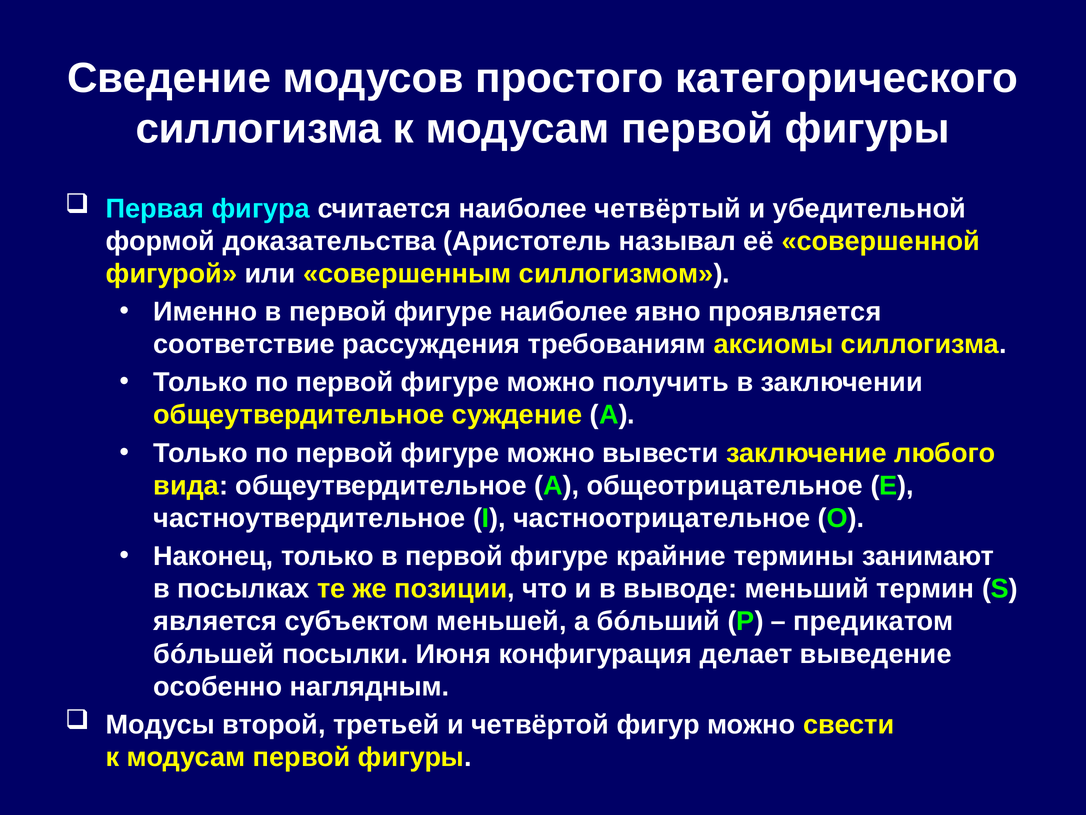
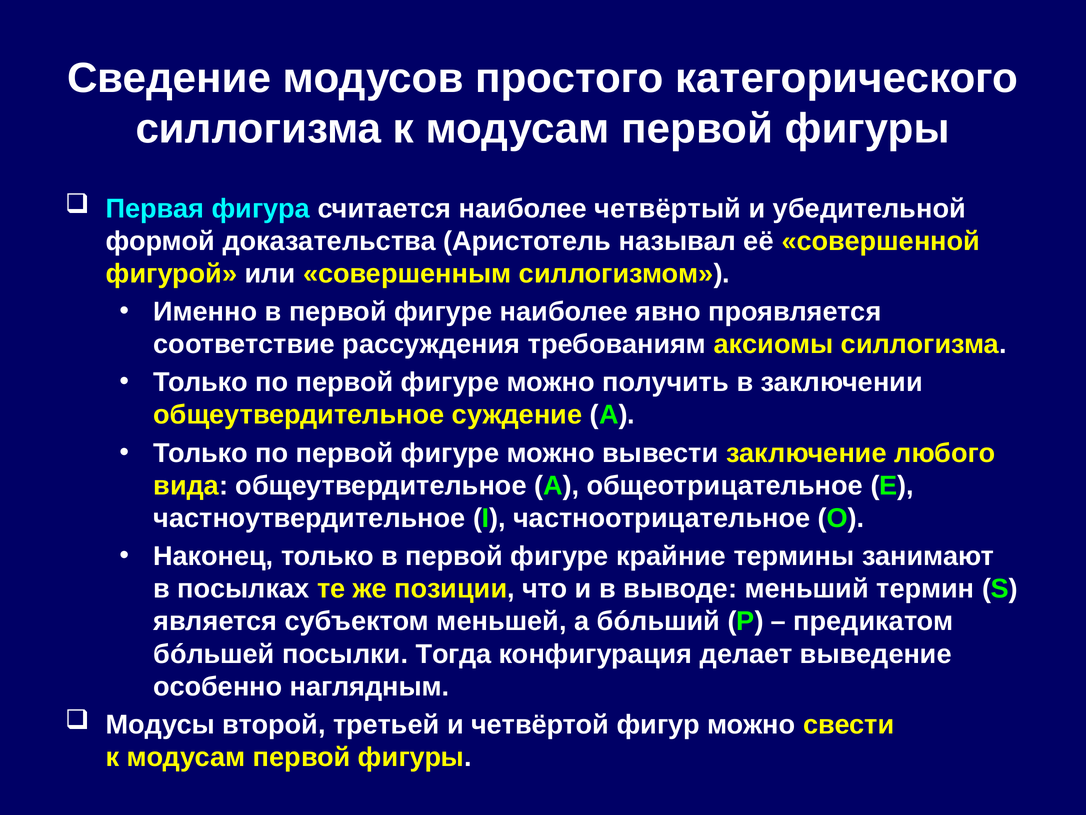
Июня: Июня -> Тогда
